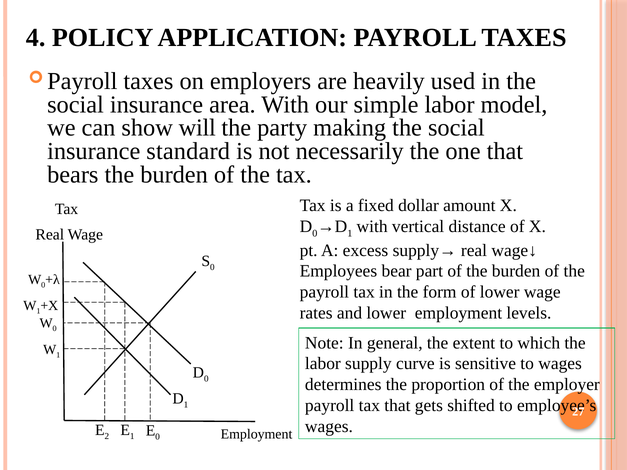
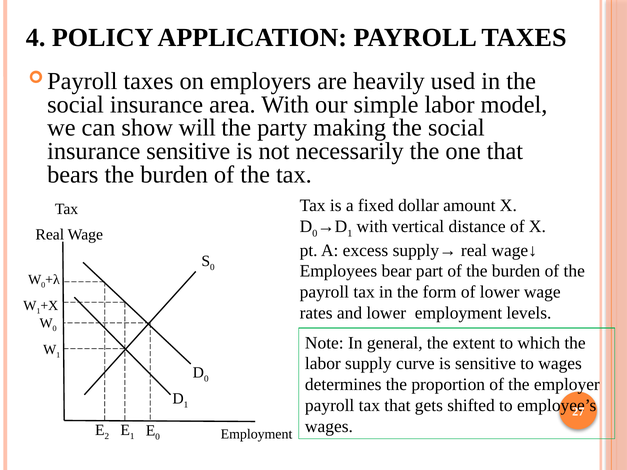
insurance standard: standard -> sensitive
